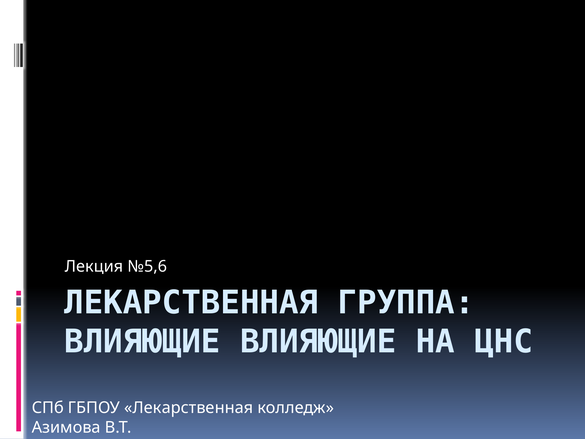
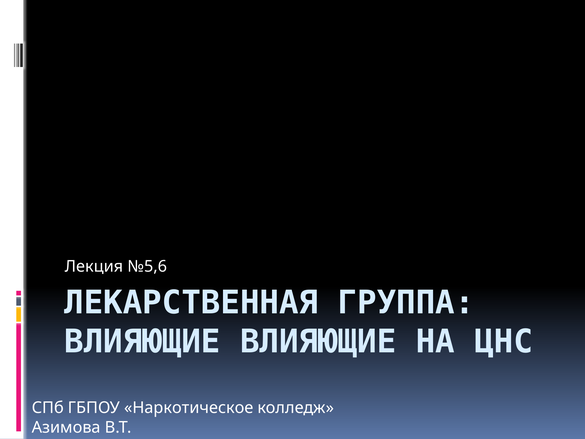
ГБПОУ Лекарственная: Лекарственная -> Наркотическое
